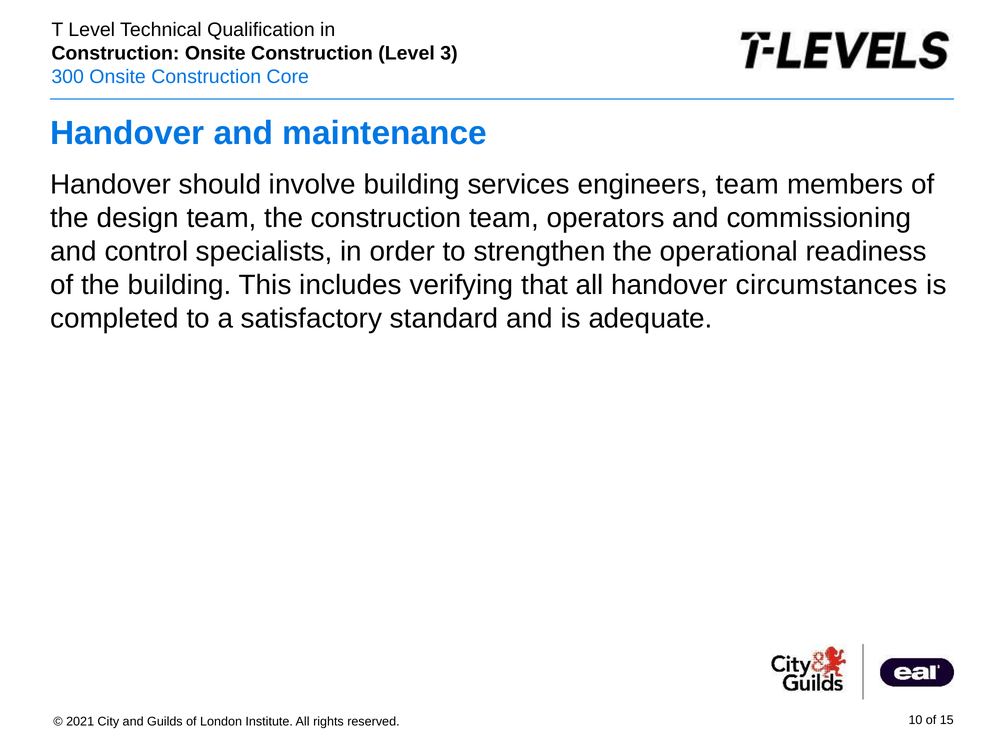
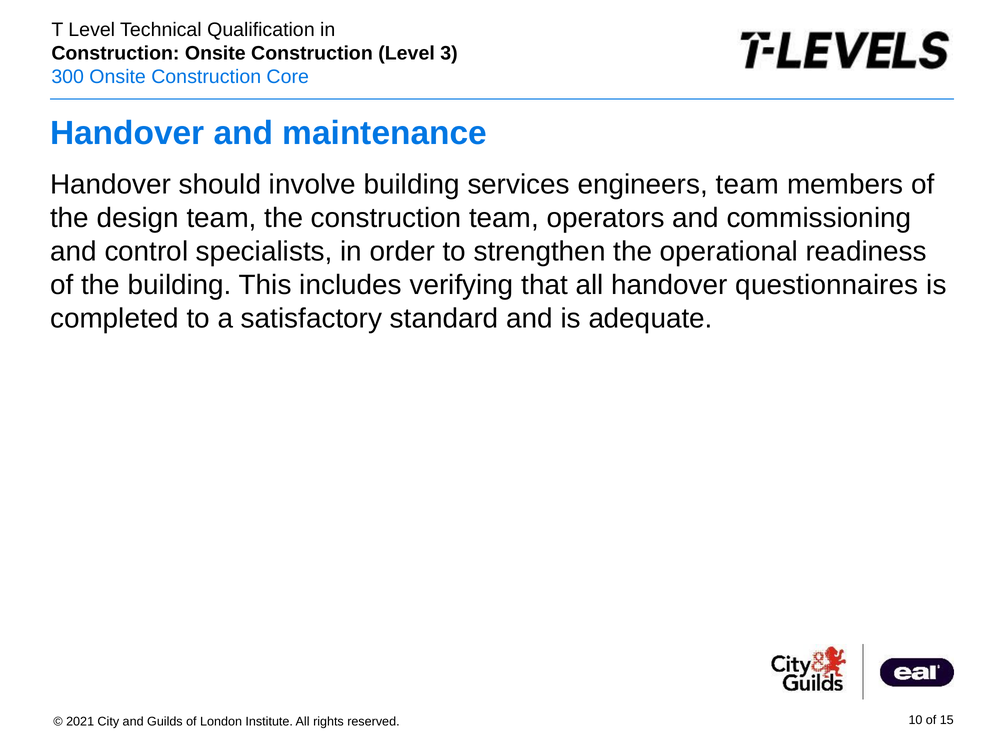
circumstances: circumstances -> questionnaires
